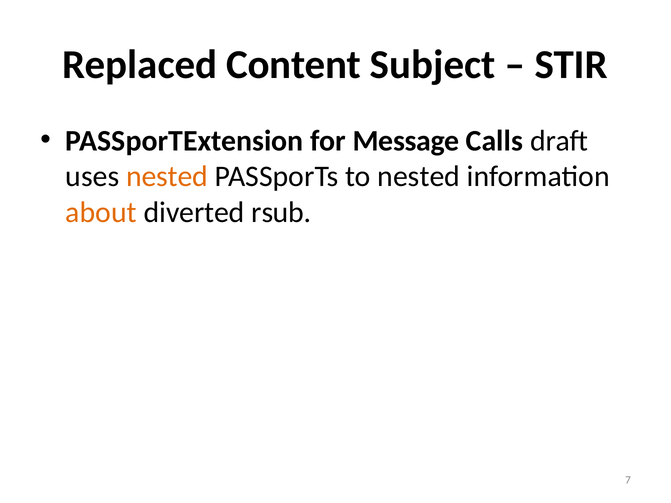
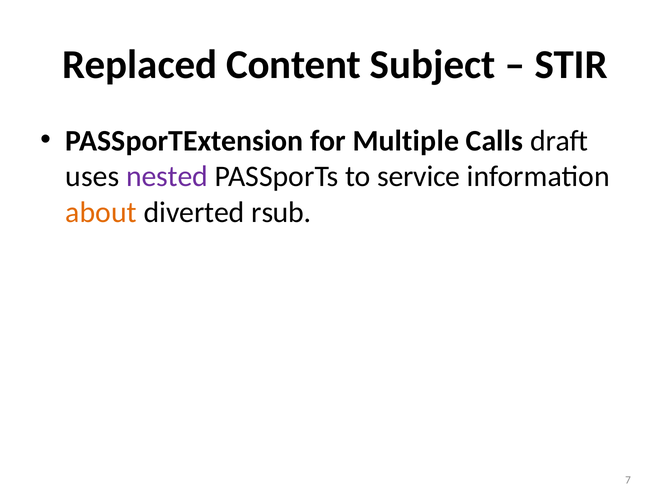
Message: Message -> Multiple
nested at (167, 177) colour: orange -> purple
to nested: nested -> service
